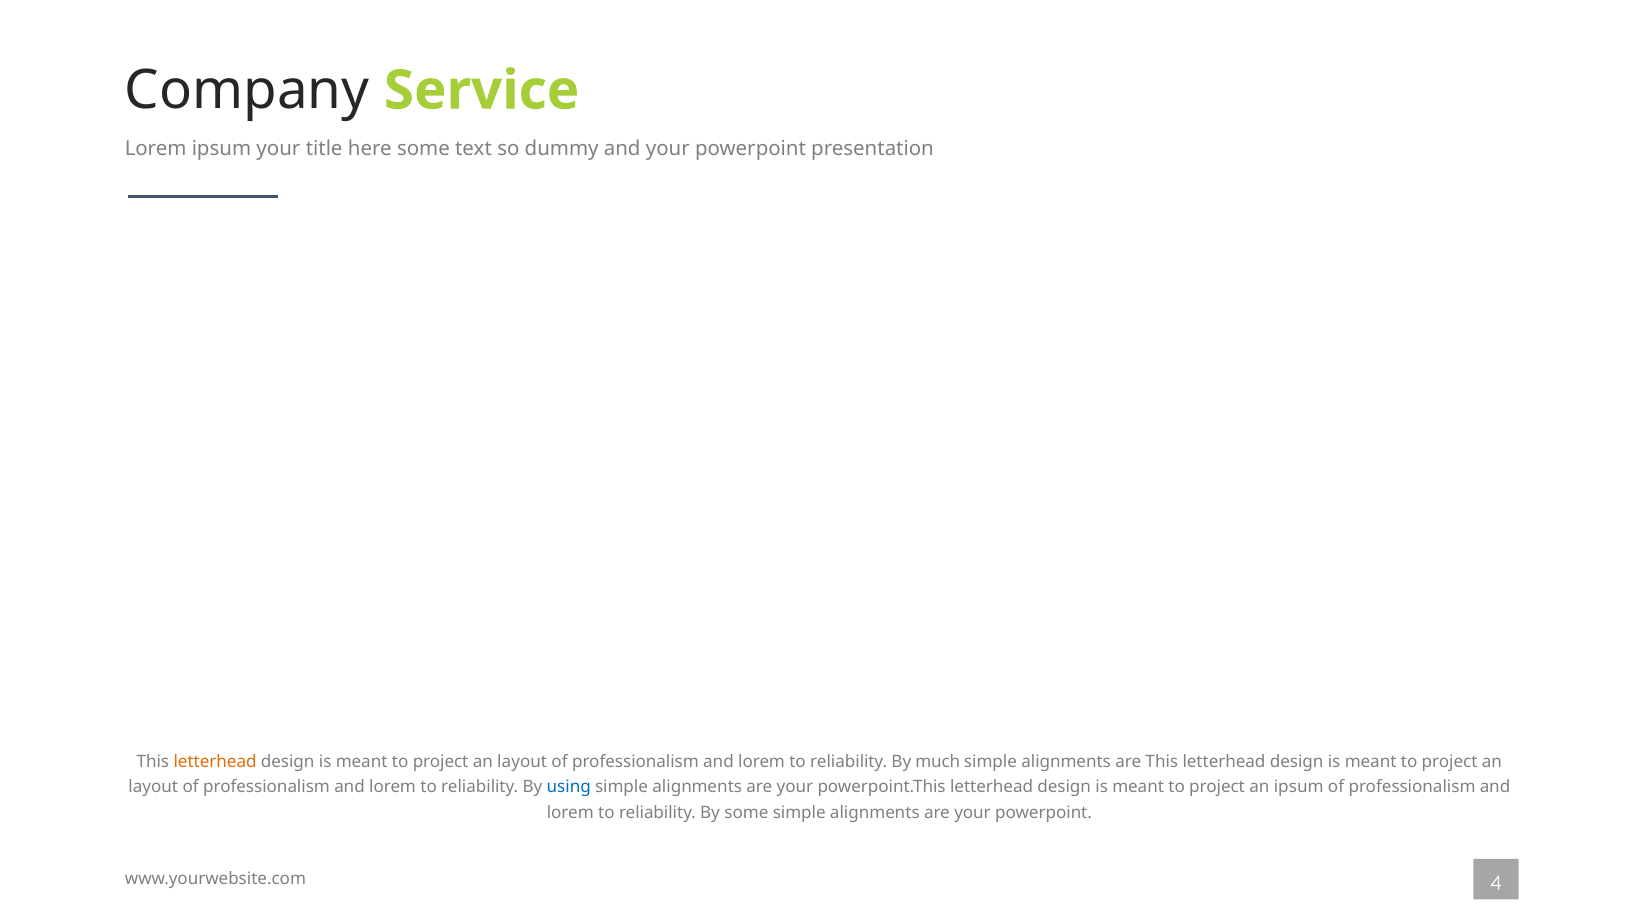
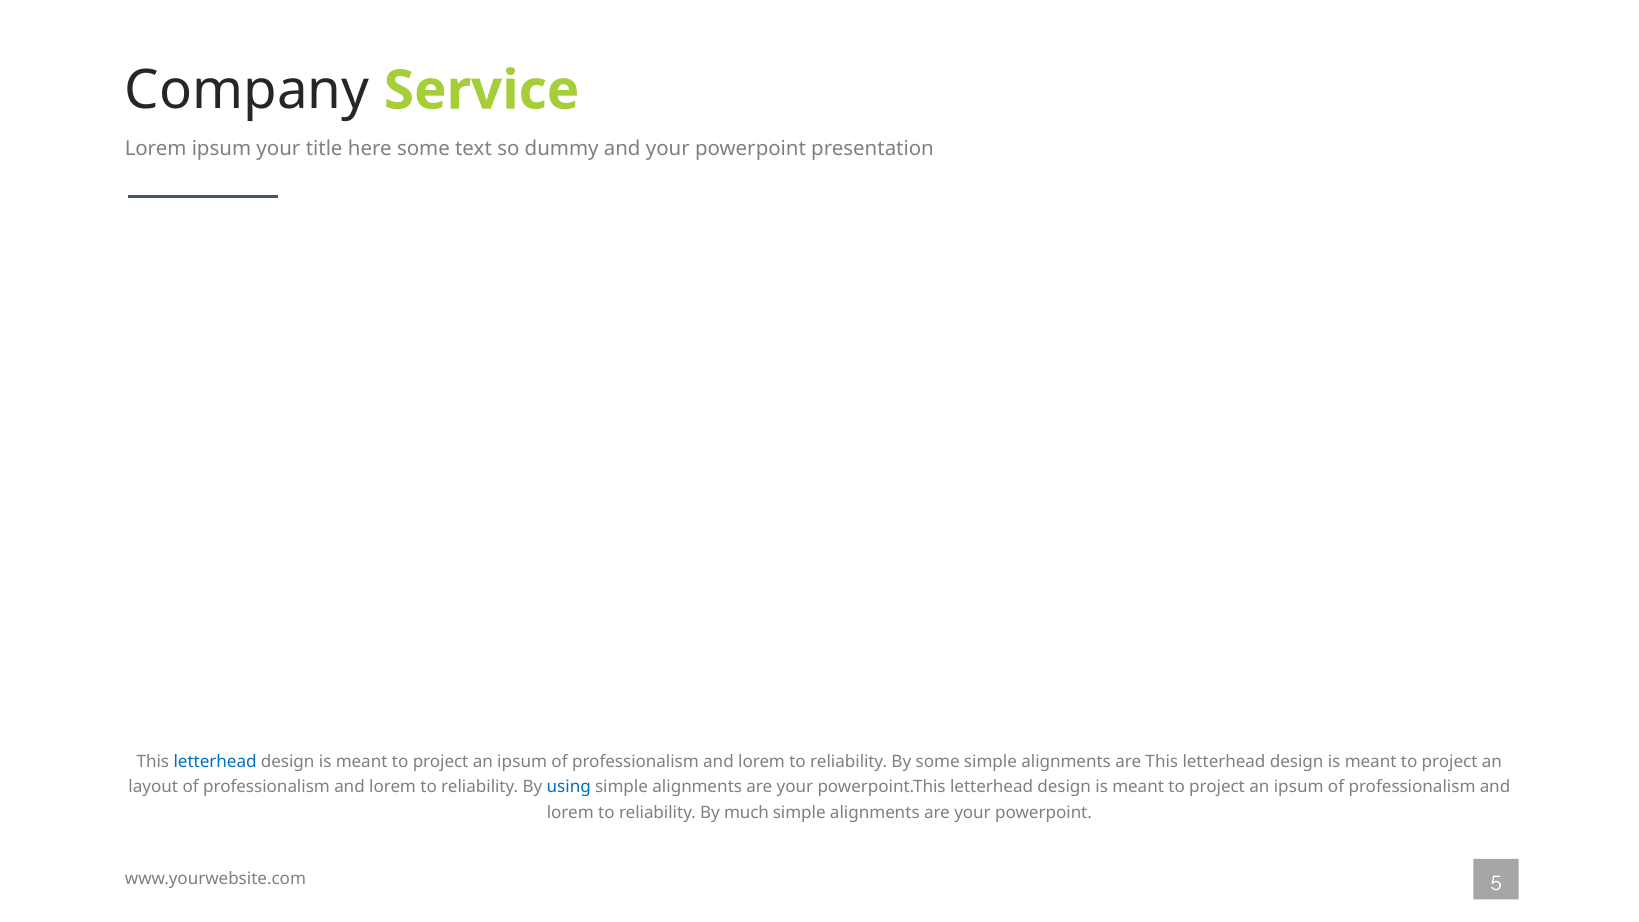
letterhead at (215, 762) colour: orange -> blue
layout at (522, 762): layout -> ipsum
By much: much -> some
By some: some -> much
4: 4 -> 5
